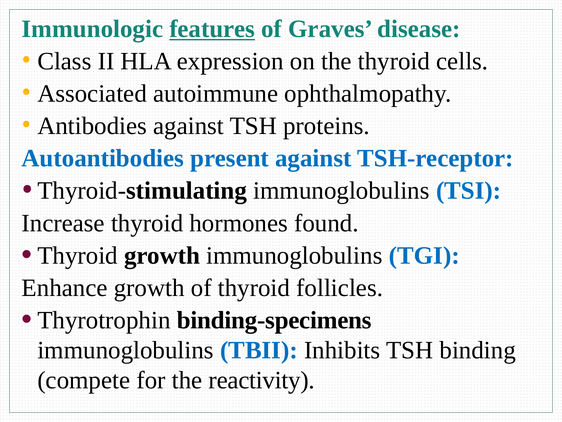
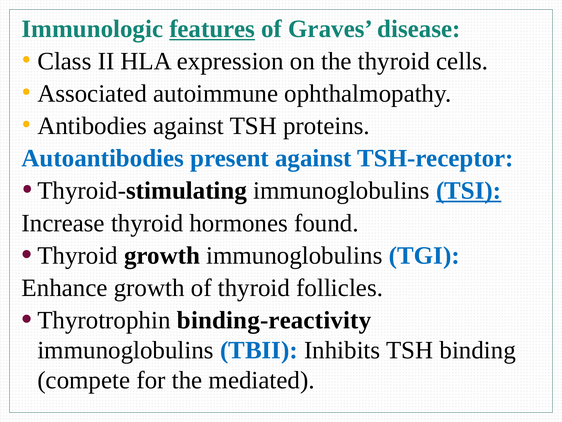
TSI underline: none -> present
binding-specimens: binding-specimens -> binding-reactivity
reactivity: reactivity -> mediated
